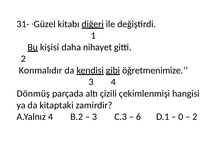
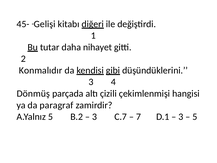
31-: 31- -> 45-
Güzel: Güzel -> Gelişi
kişisi: kişisi -> tutar
öğretmenimize: öğretmenimize -> düşündüklerini
kitaptaki: kitaptaki -> paragraf
A.Yalnız 4: 4 -> 5
C.3: C.3 -> C.7
6: 6 -> 7
0 at (181, 117): 0 -> 3
2 at (195, 117): 2 -> 5
